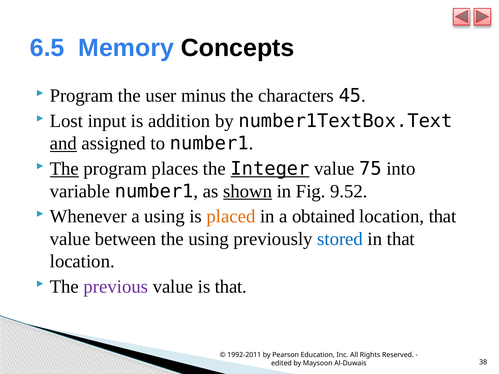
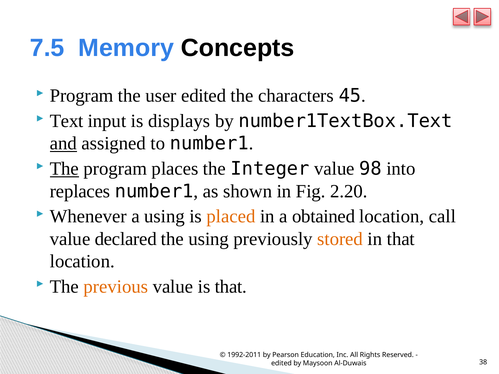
6.5: 6.5 -> 7.5
user minus: minus -> edited
Lost: Lost -> Text
addition: addition -> displays
Integer underline: present -> none
75: 75 -> 98
variable: variable -> replaces
shown underline: present -> none
9.52: 9.52 -> 2.20
location that: that -> call
between: between -> declared
stored colour: blue -> orange
previous colour: purple -> orange
